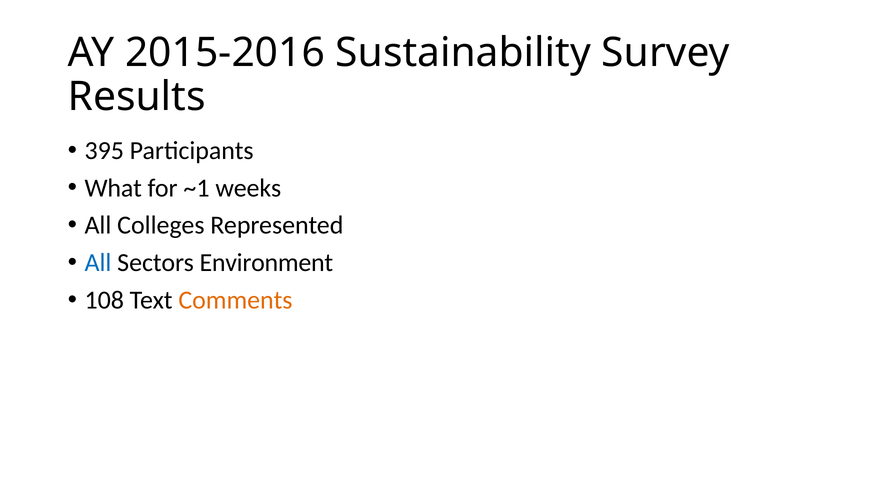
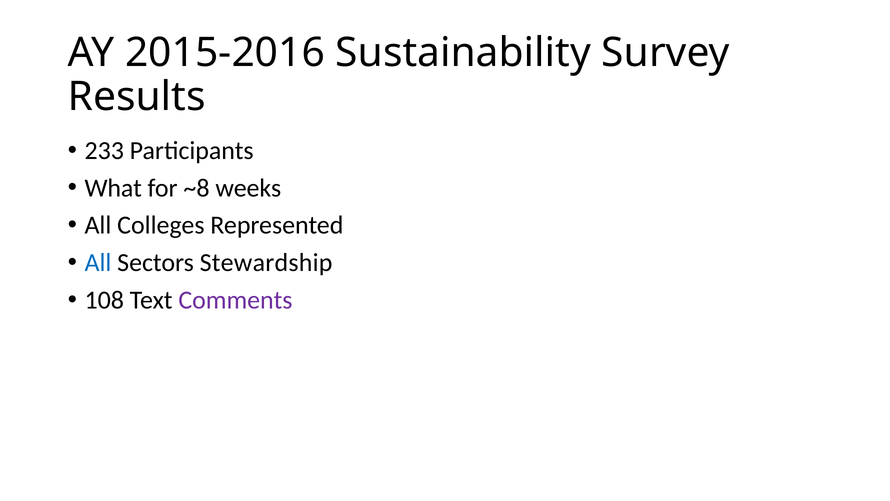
395: 395 -> 233
~1: ~1 -> ~8
Environment: Environment -> Stewardship
Comments colour: orange -> purple
